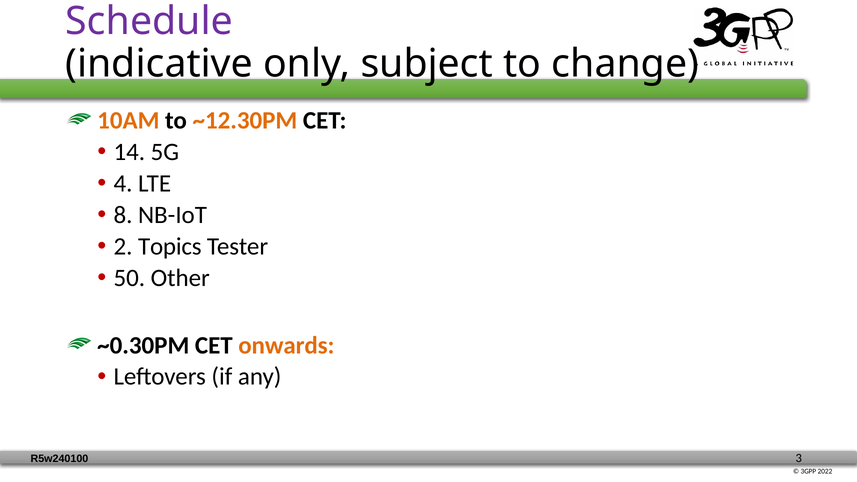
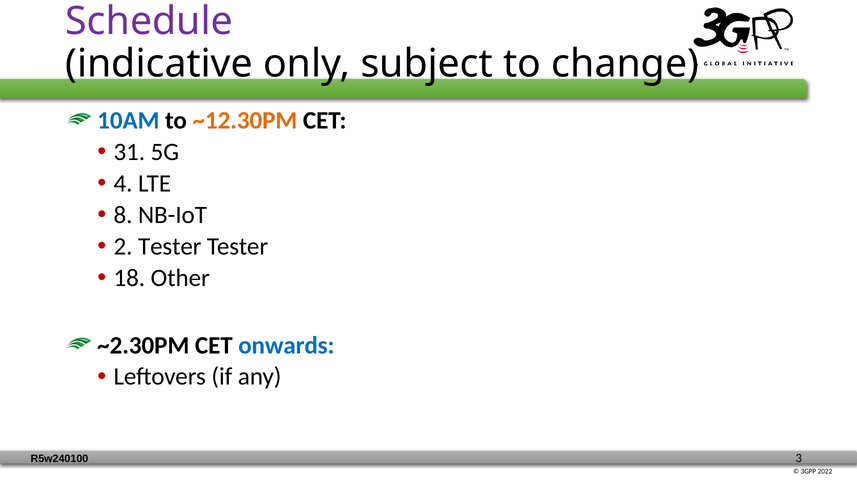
10AM colour: orange -> blue
14: 14 -> 31
2 Topics: Topics -> Tester
50: 50 -> 18
~0.30PM: ~0.30PM -> ~2.30PM
onwards colour: orange -> blue
